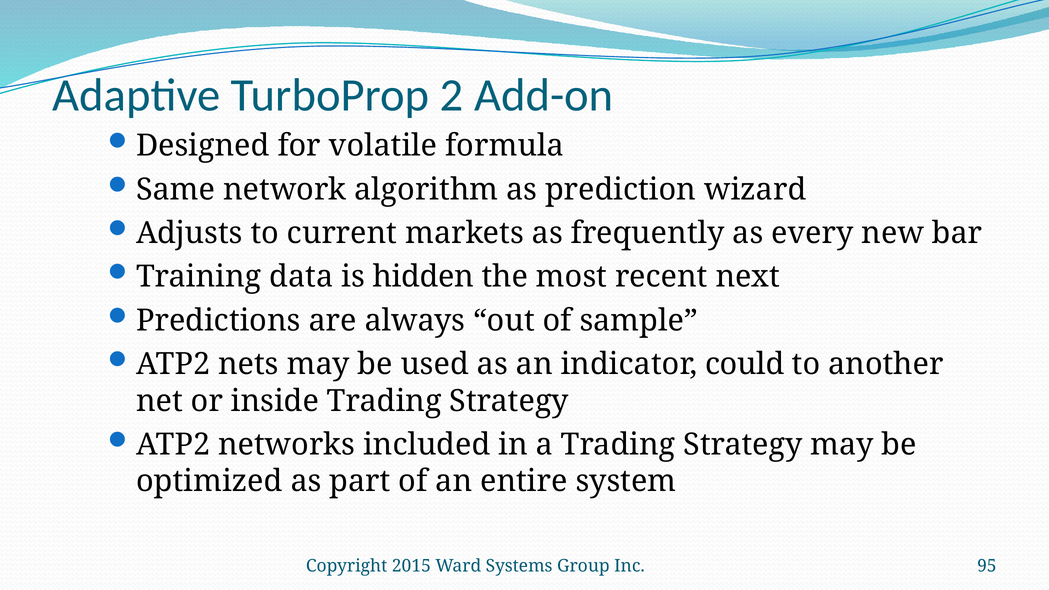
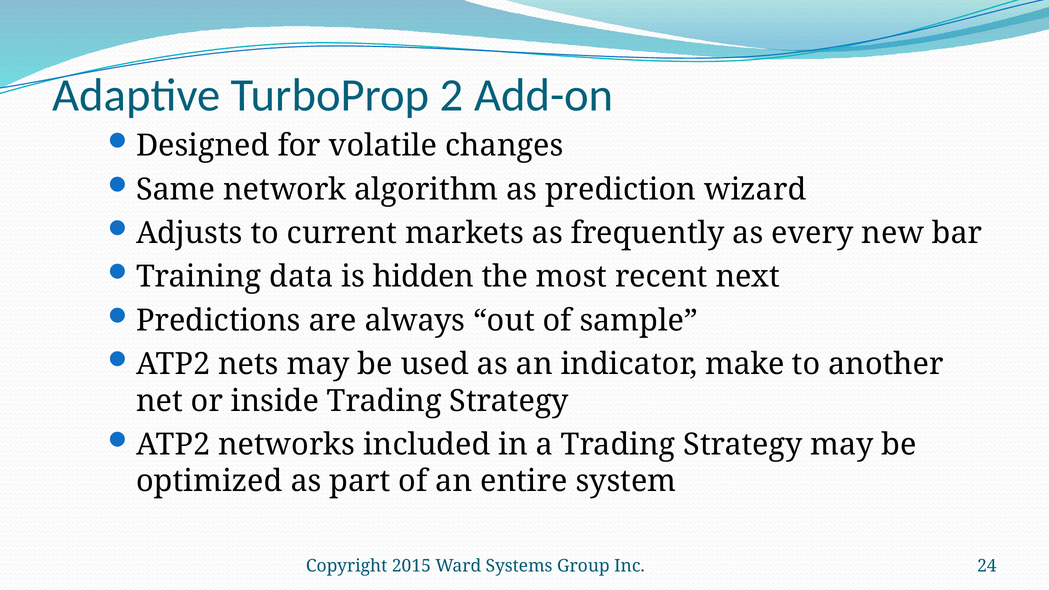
formula: formula -> changes
could: could -> make
95: 95 -> 24
